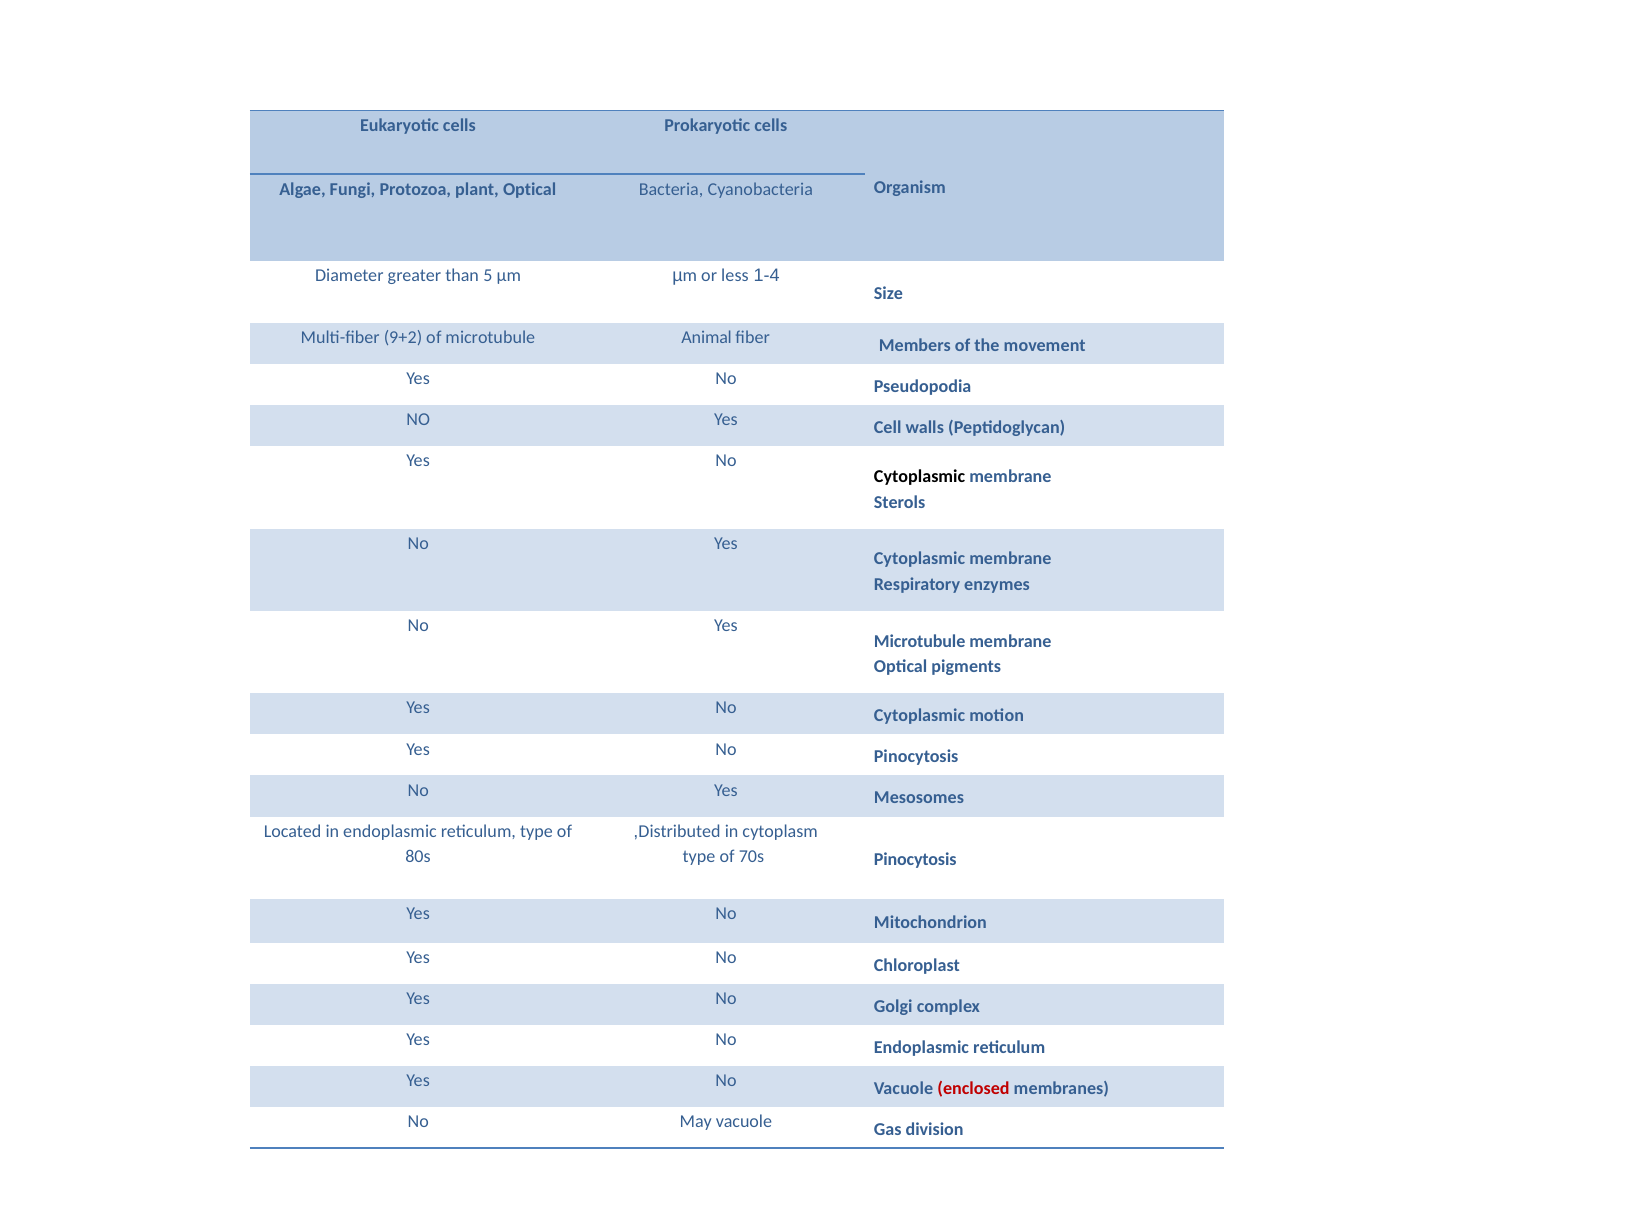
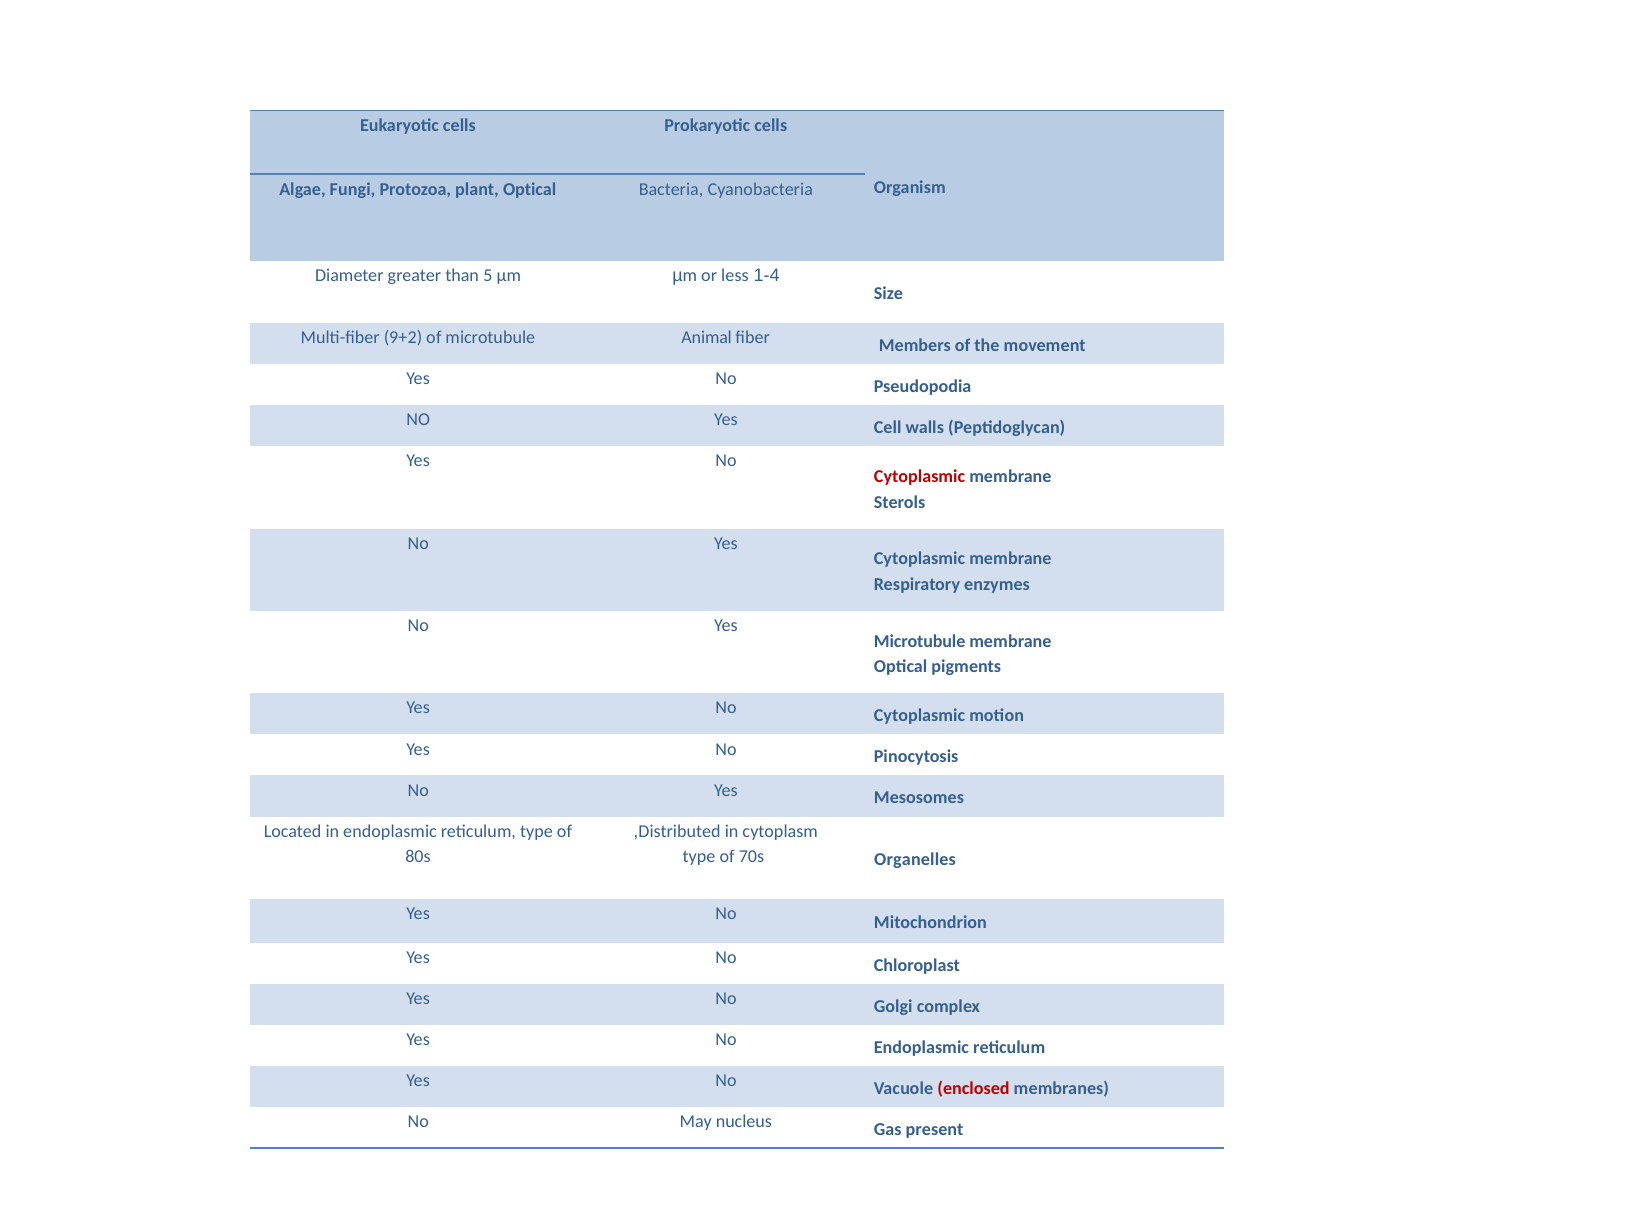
Cytoplasmic at (920, 476) colour: black -> red
70s Pinocytosis: Pinocytosis -> Organelles
May vacuole: vacuole -> nucleus
division: division -> present
